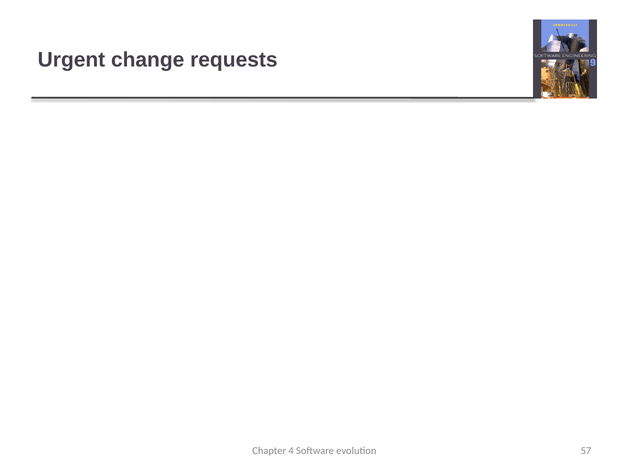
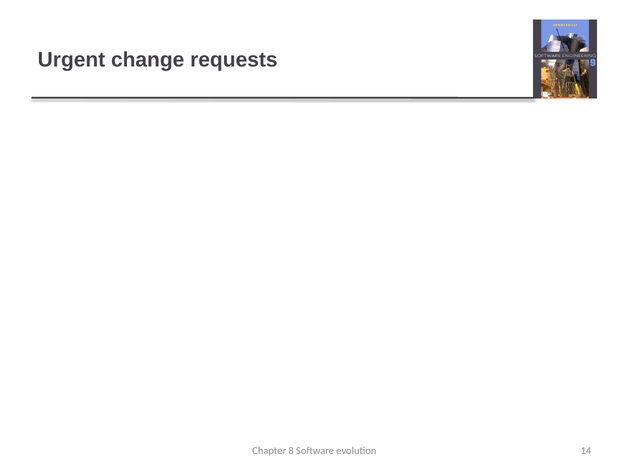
4: 4 -> 8
57: 57 -> 14
